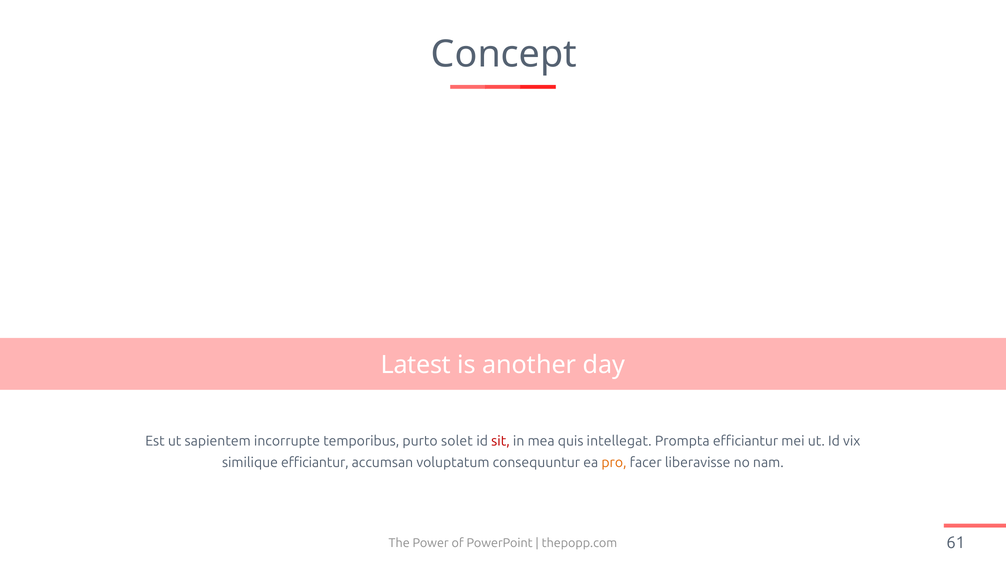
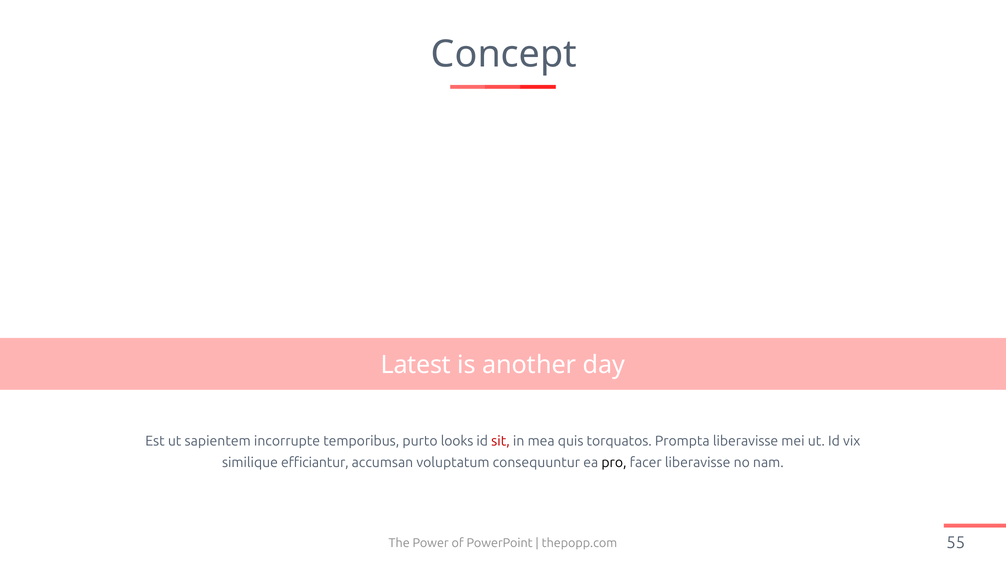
solet: solet -> looks
intellegat: intellegat -> torquatos
Prompta efficiantur: efficiantur -> liberavisse
pro colour: orange -> black
61: 61 -> 55
